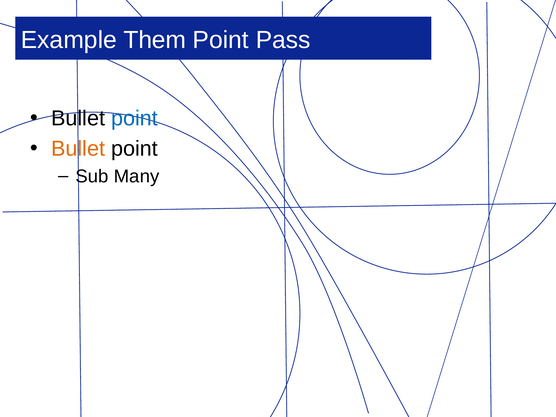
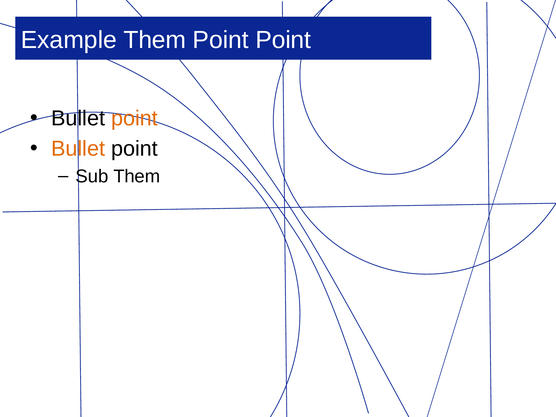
Point Pass: Pass -> Point
point at (134, 118) colour: blue -> orange
Sub Many: Many -> Them
